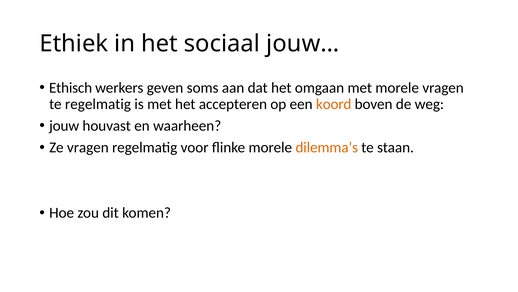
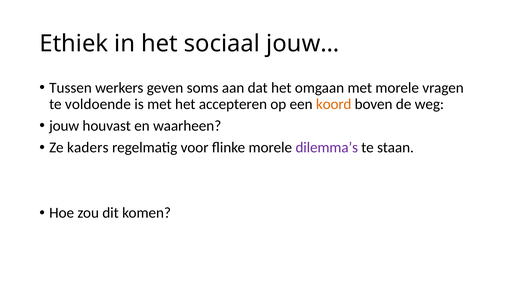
Ethisch: Ethisch -> Tussen
te regelmatig: regelmatig -> voldoende
Ze vragen: vragen -> kaders
dilemma’s colour: orange -> purple
